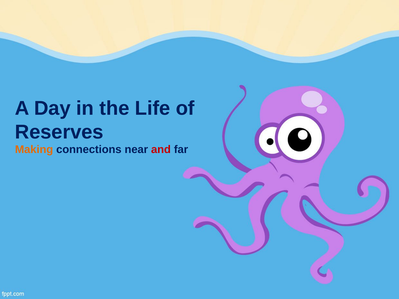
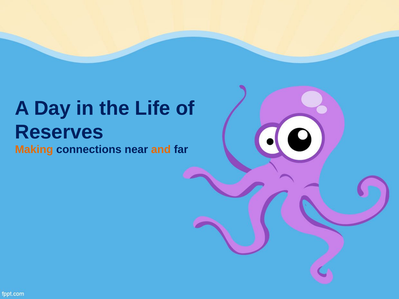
and colour: red -> orange
